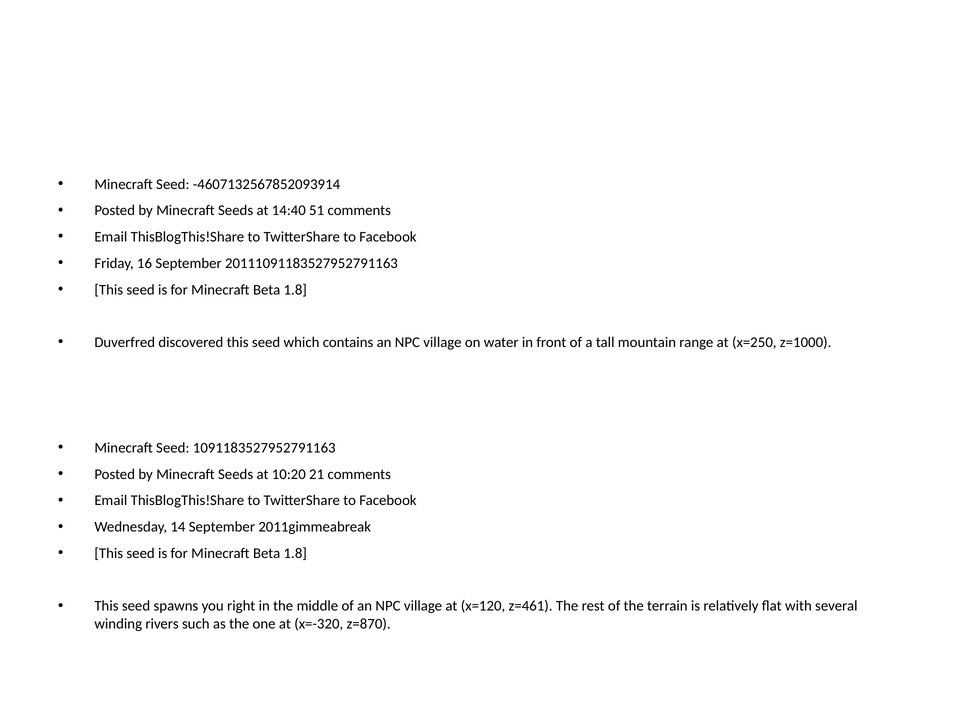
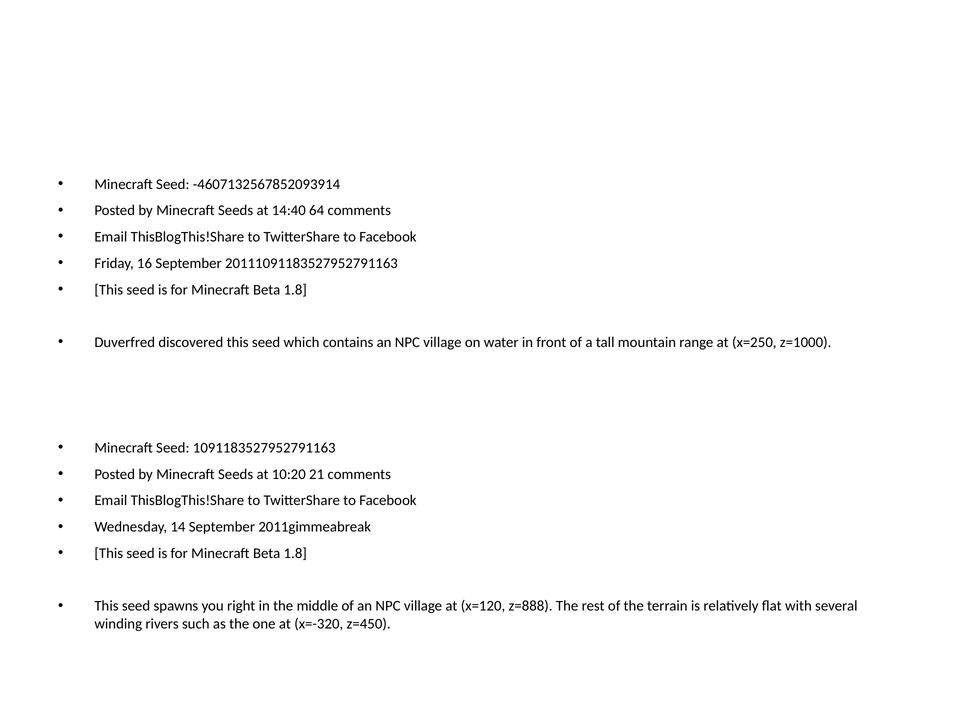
51: 51 -> 64
z=461: z=461 -> z=888
z=870: z=870 -> z=450
